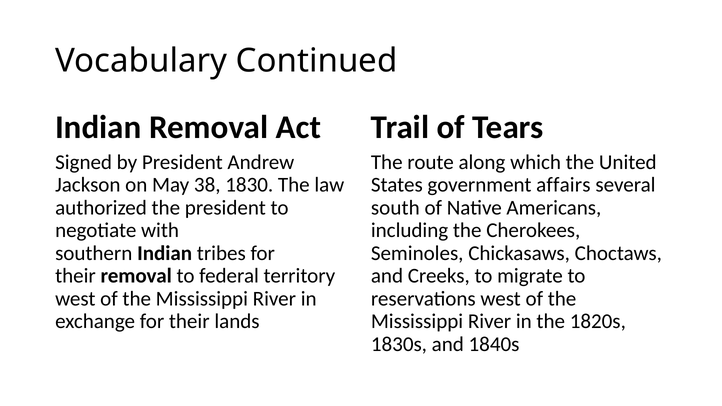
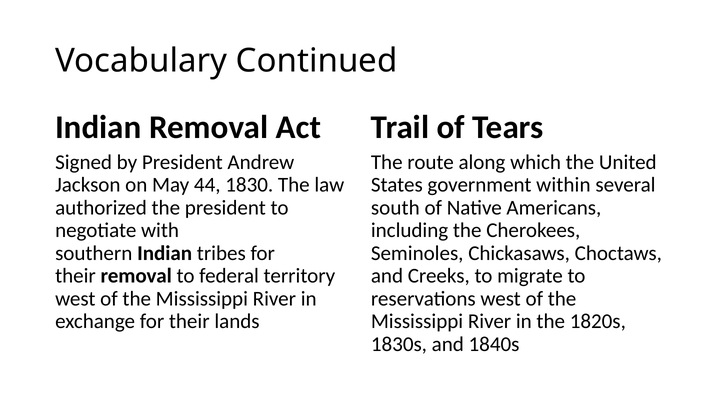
38: 38 -> 44
affairs: affairs -> within
